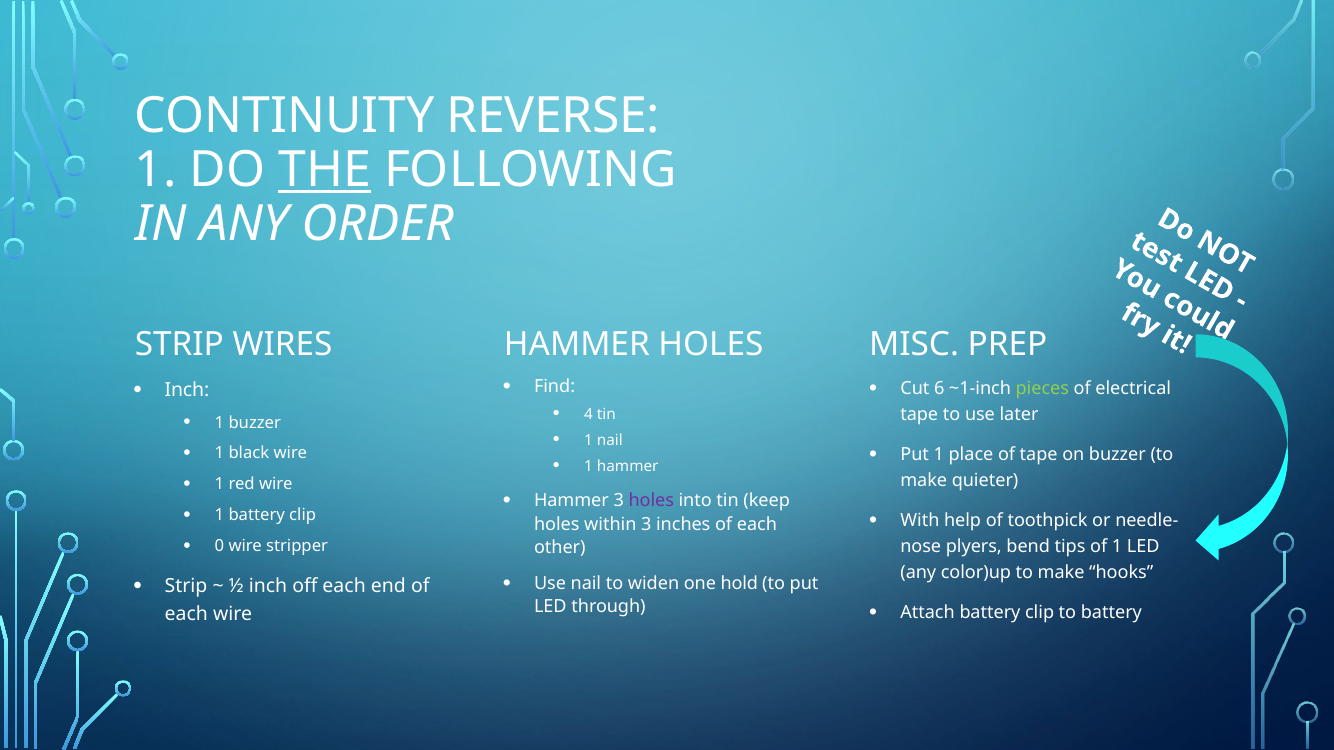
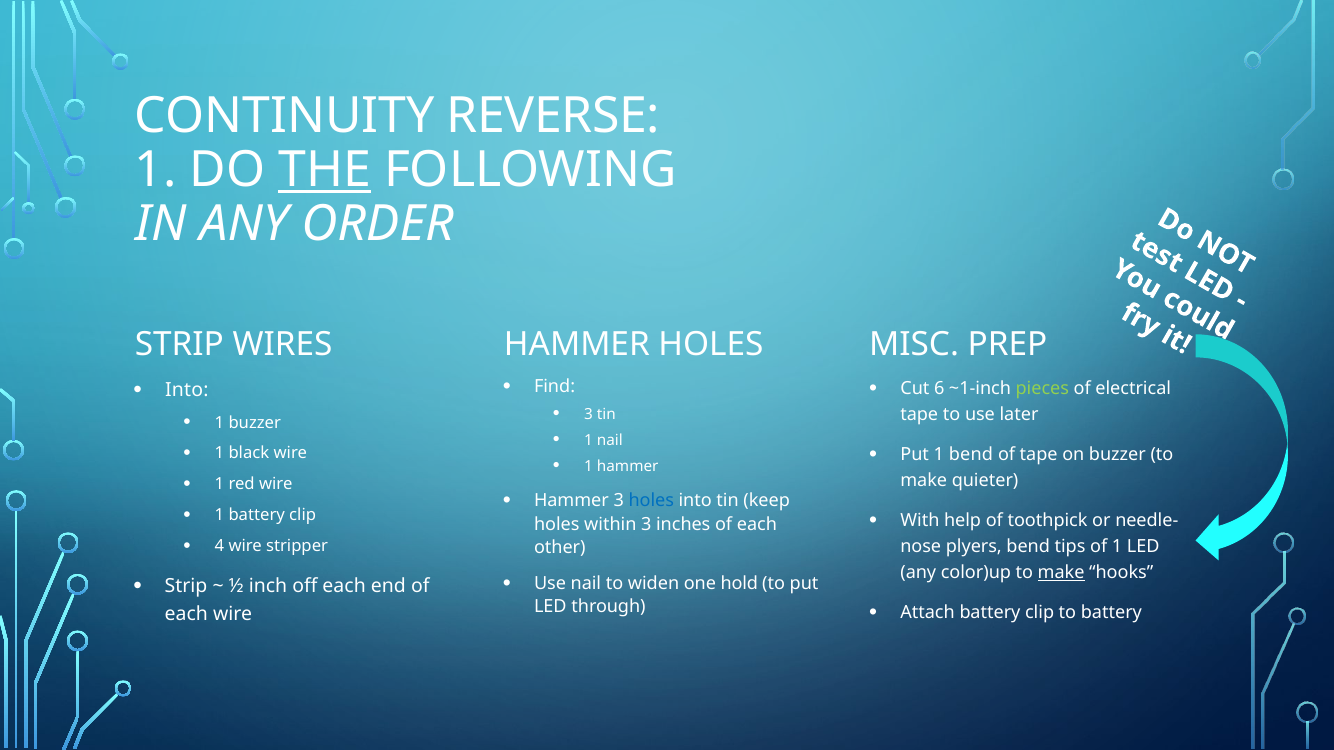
Inch at (187, 390): Inch -> Into
4 at (589, 414): 4 -> 3
1 place: place -> bend
holes at (651, 501) colour: purple -> blue
0: 0 -> 4
make at (1061, 573) underline: none -> present
